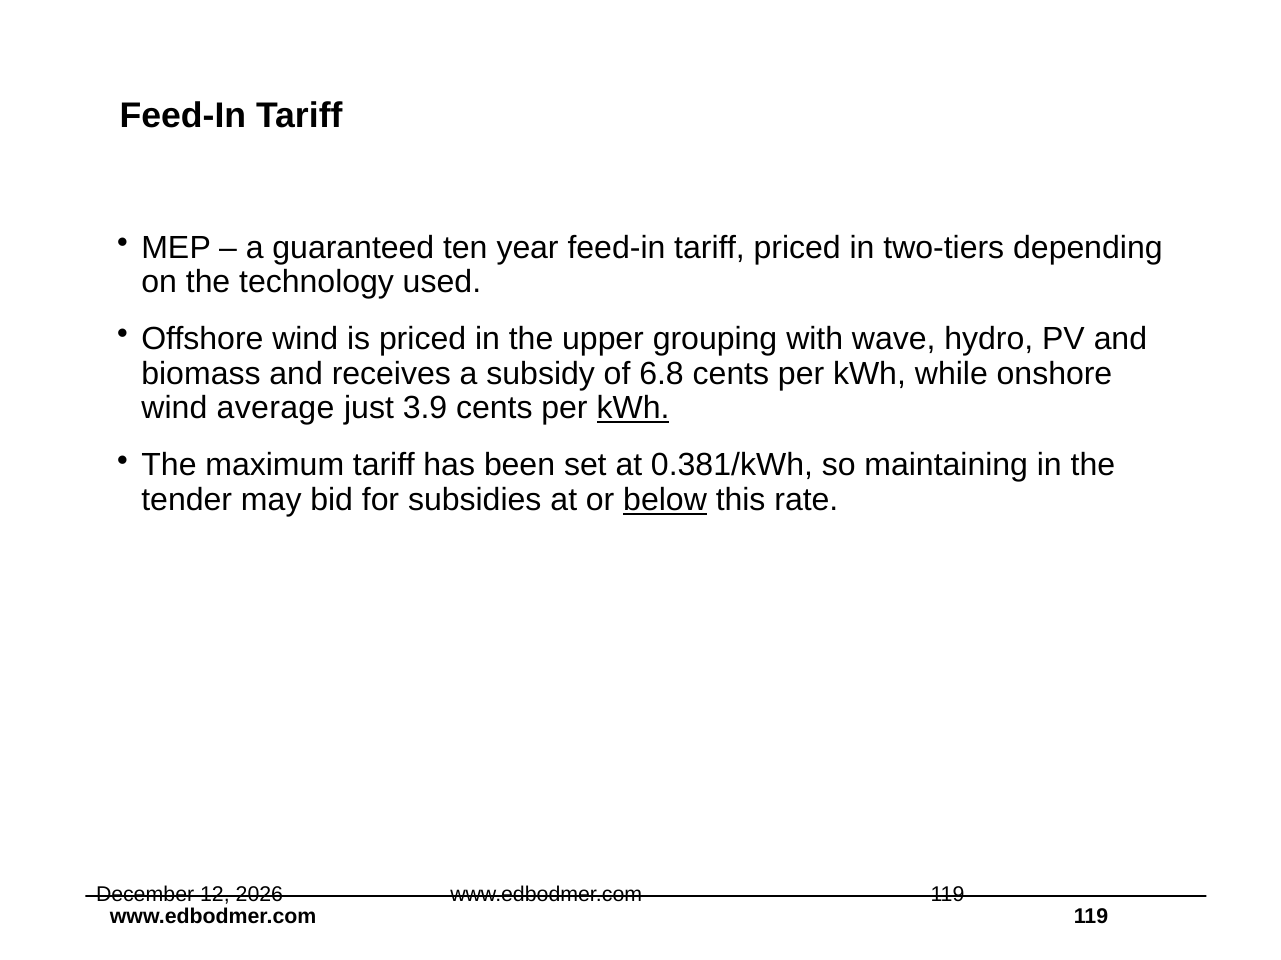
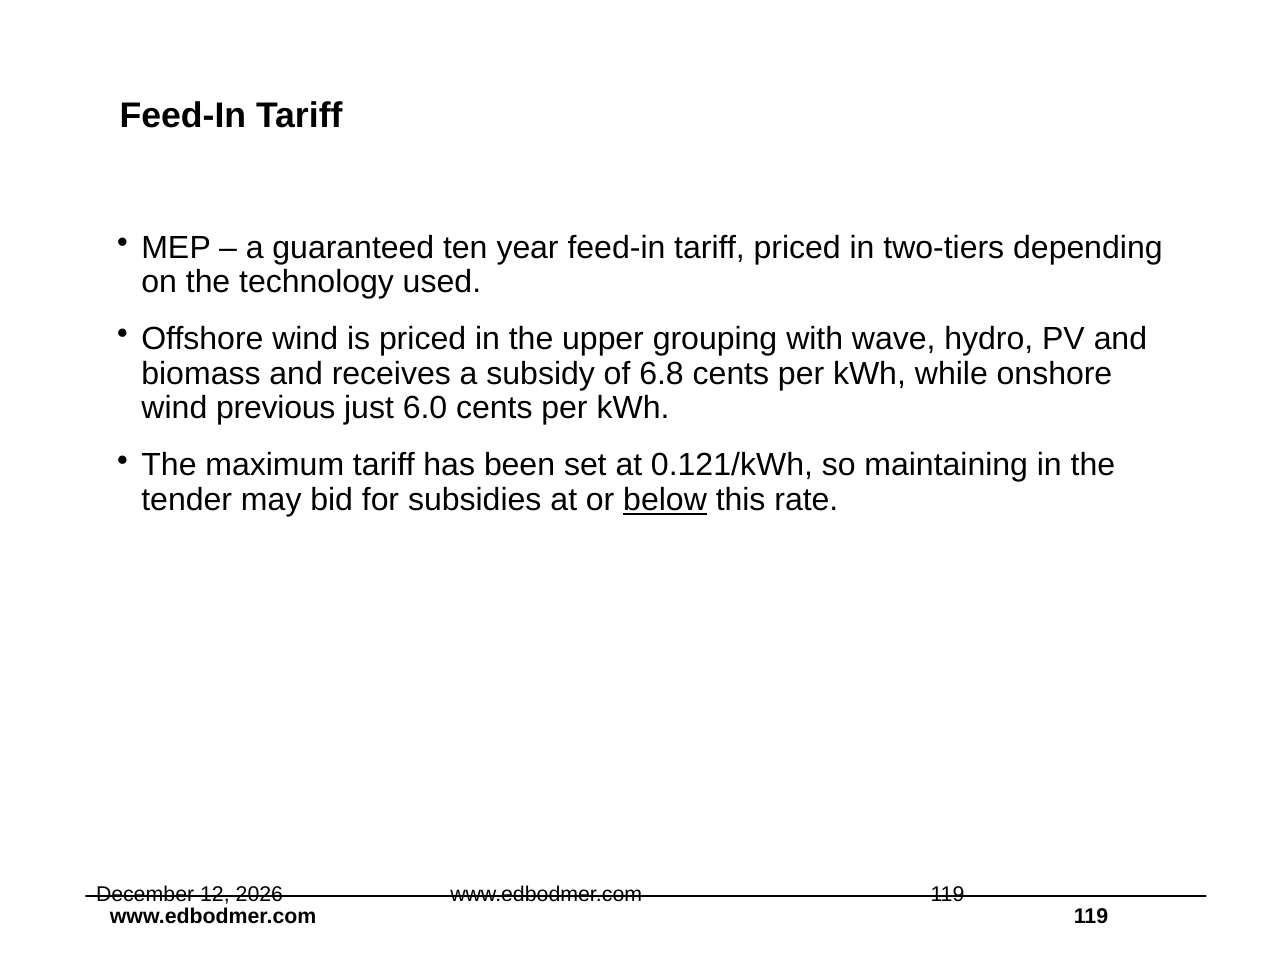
average: average -> previous
3.9: 3.9 -> 6.0
kWh at (633, 409) underline: present -> none
0.381/kWh: 0.381/kWh -> 0.121/kWh
